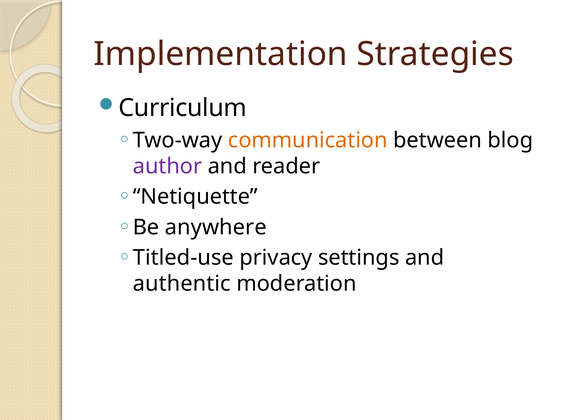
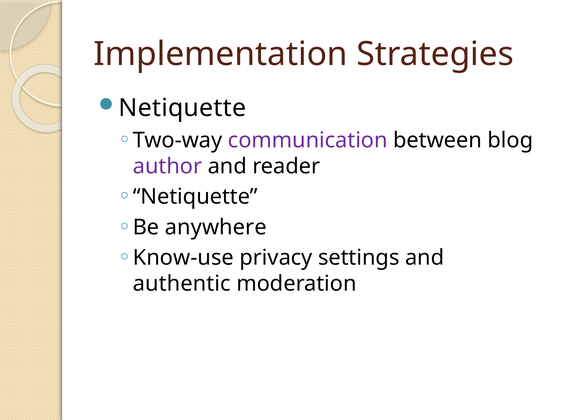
Curriculum at (183, 108): Curriculum -> Netiquette
communication colour: orange -> purple
Titled-use: Titled-use -> Know-use
